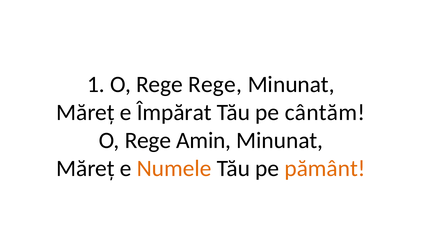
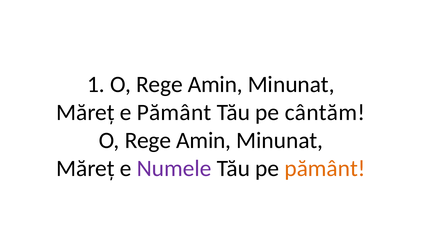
1 O Rege Rege: Rege -> Amin
e Împărat: Împărat -> Pământ
Numele colour: orange -> purple
